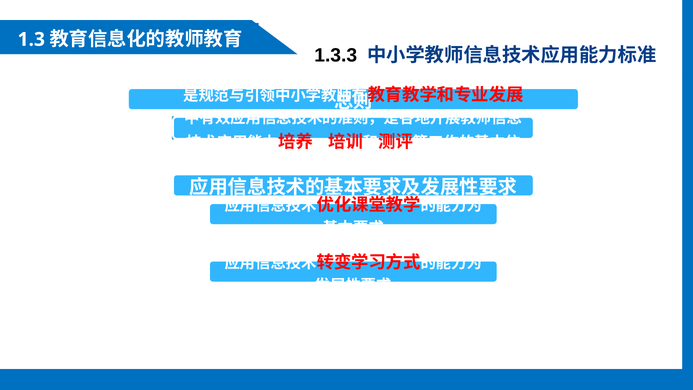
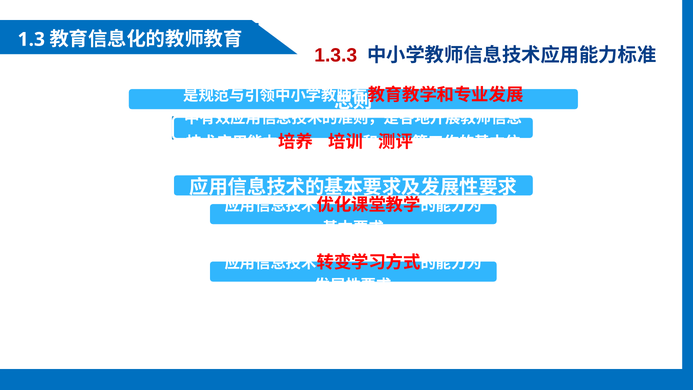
1.3.3 colour: black -> red
